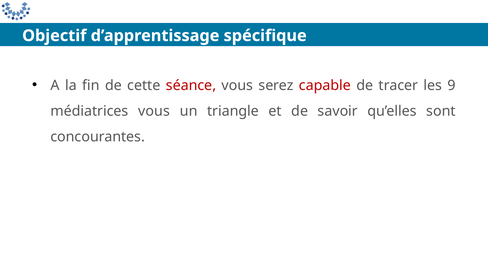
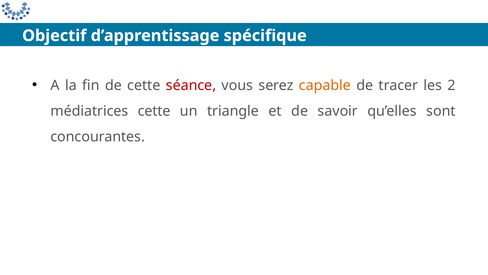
capable colour: red -> orange
9: 9 -> 2
médiatrices vous: vous -> cette
